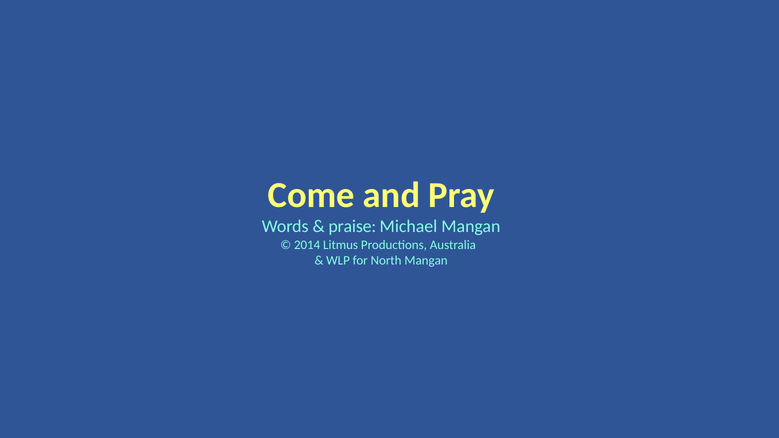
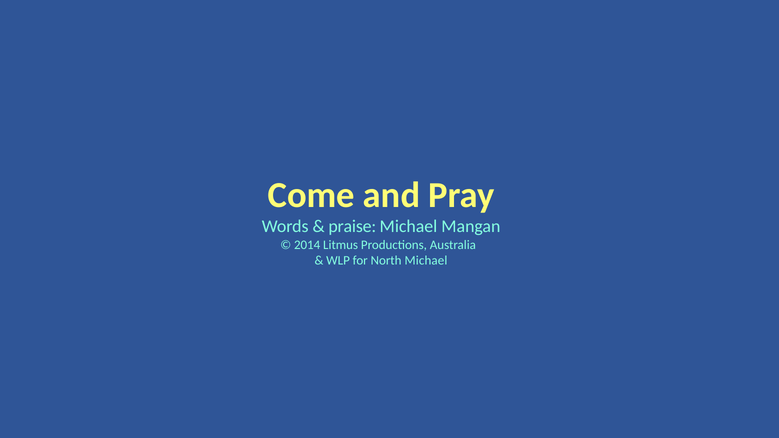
North Mangan: Mangan -> Michael
